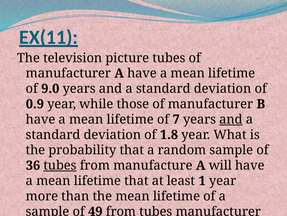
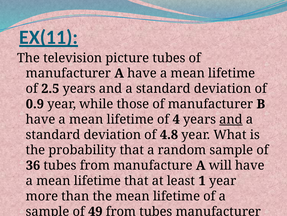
9.0: 9.0 -> 2.5
7: 7 -> 4
1.8: 1.8 -> 4.8
tubes at (60, 165) underline: present -> none
